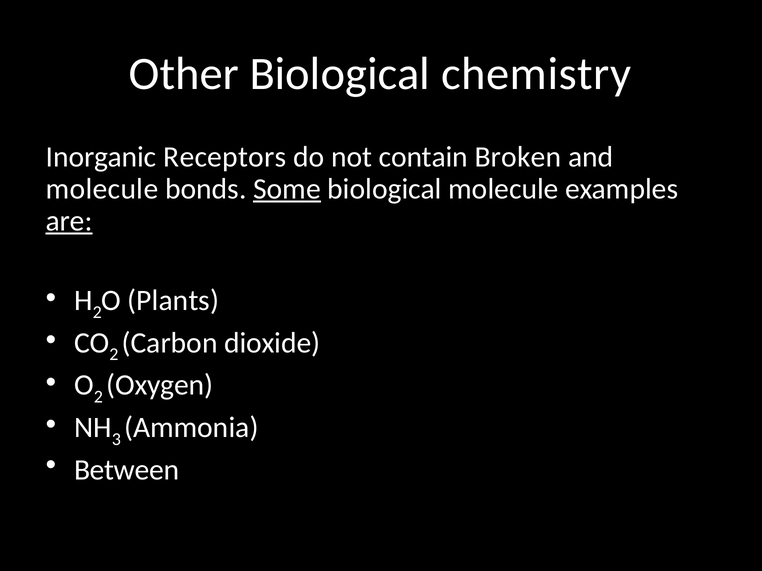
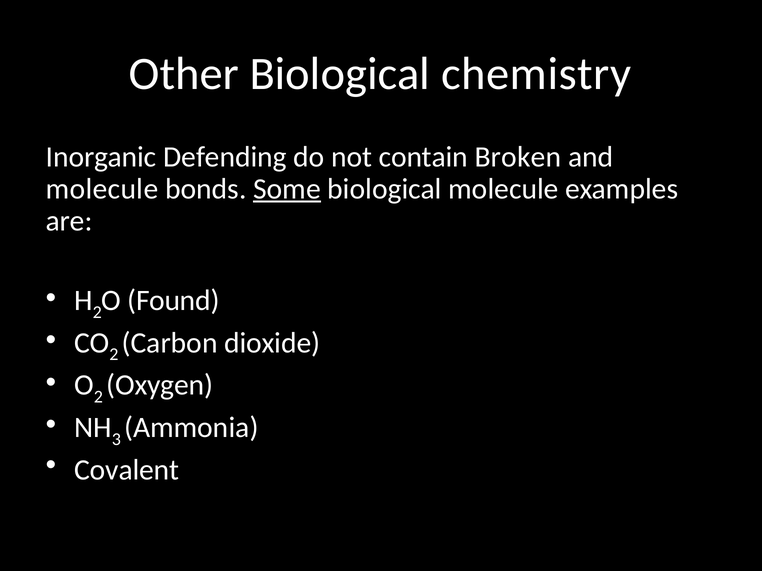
Receptors: Receptors -> Defending
are underline: present -> none
Plants: Plants -> Found
Between: Between -> Covalent
